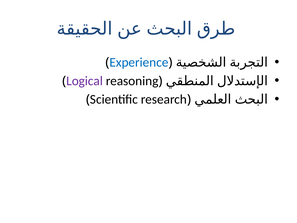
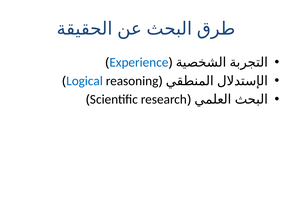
Logical colour: purple -> blue
